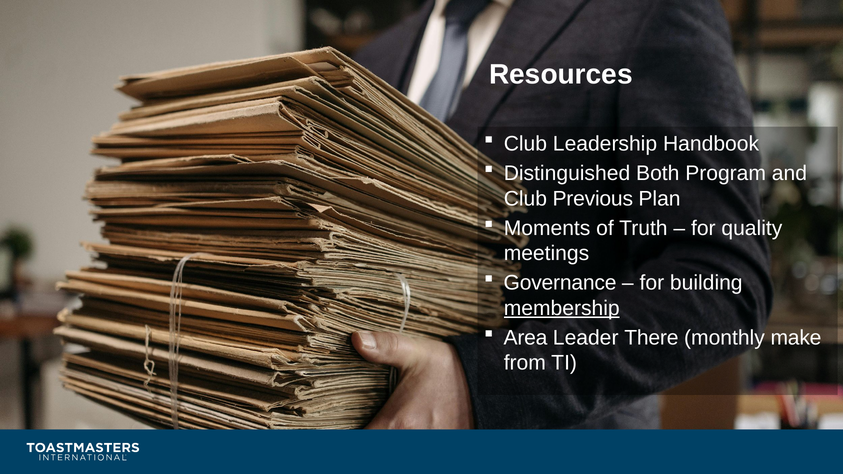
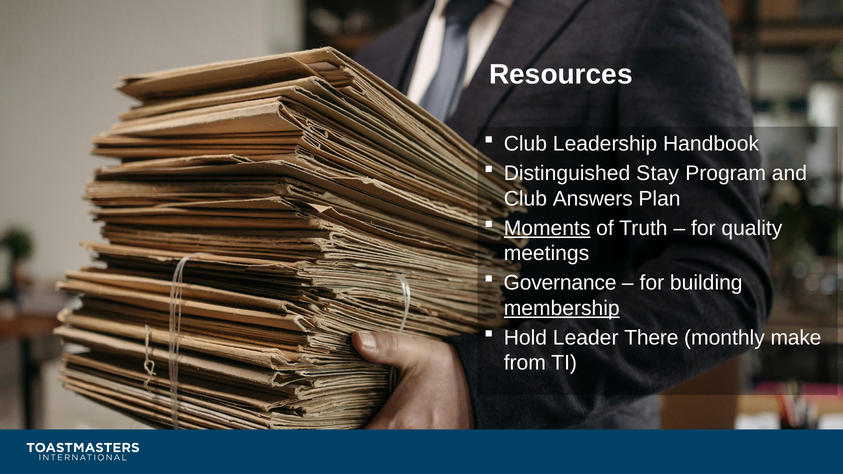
Both: Both -> Stay
Previous: Previous -> Answers
Moments underline: none -> present
Area: Area -> Hold
